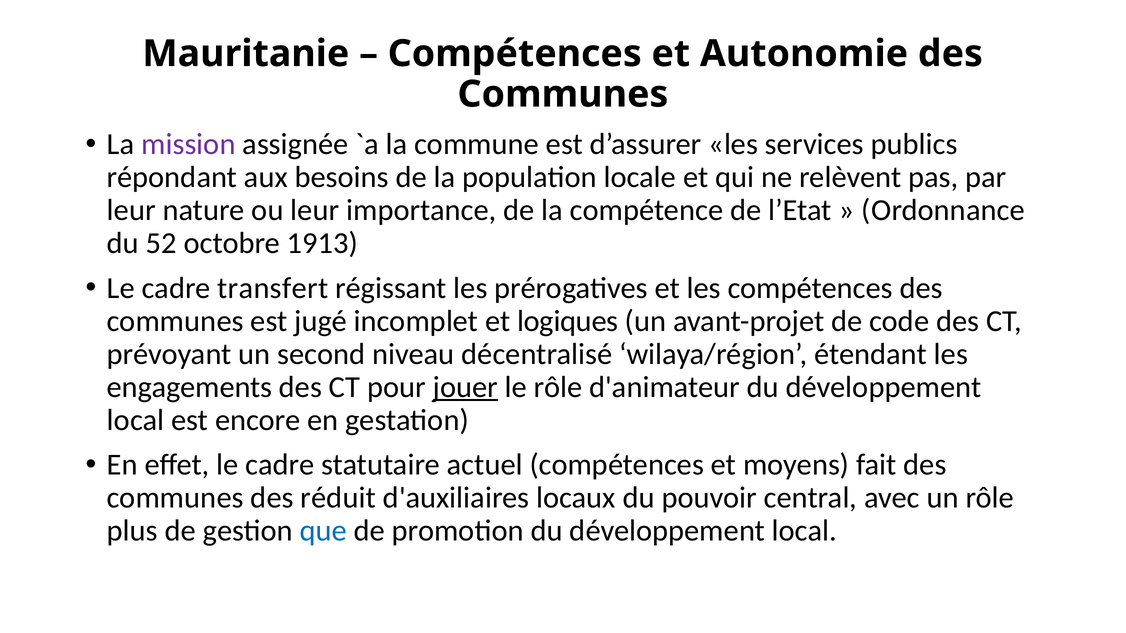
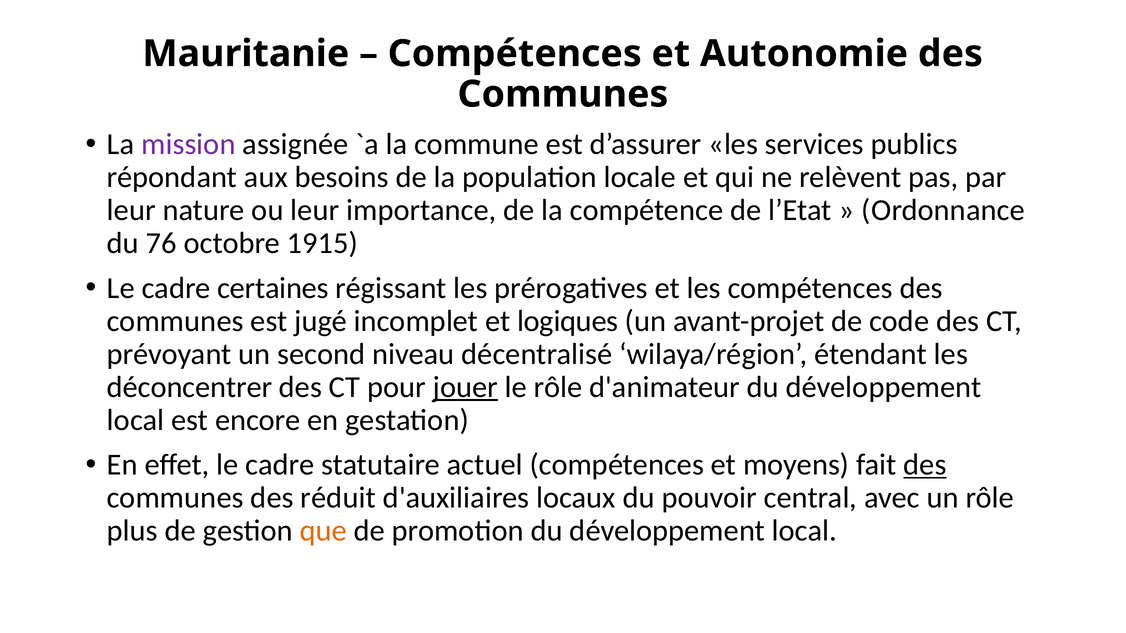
52: 52 -> 76
1913: 1913 -> 1915
transfert: transfert -> certaines
engagements: engagements -> déconcentrer
des at (925, 465) underline: none -> present
que colour: blue -> orange
